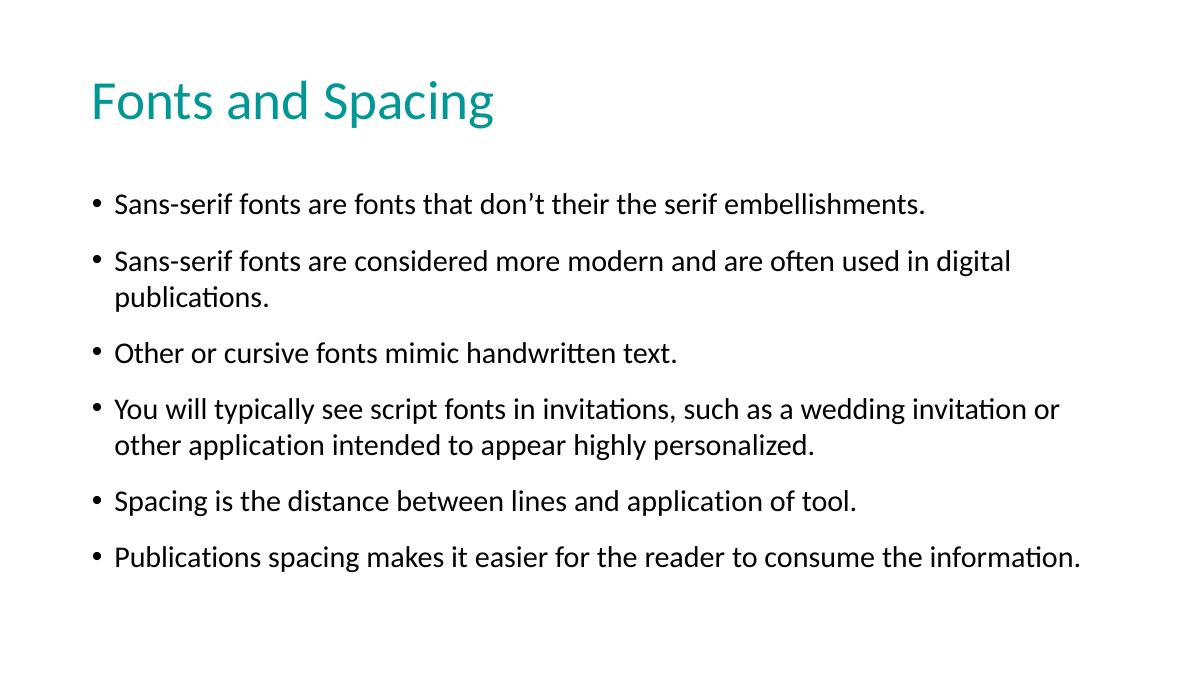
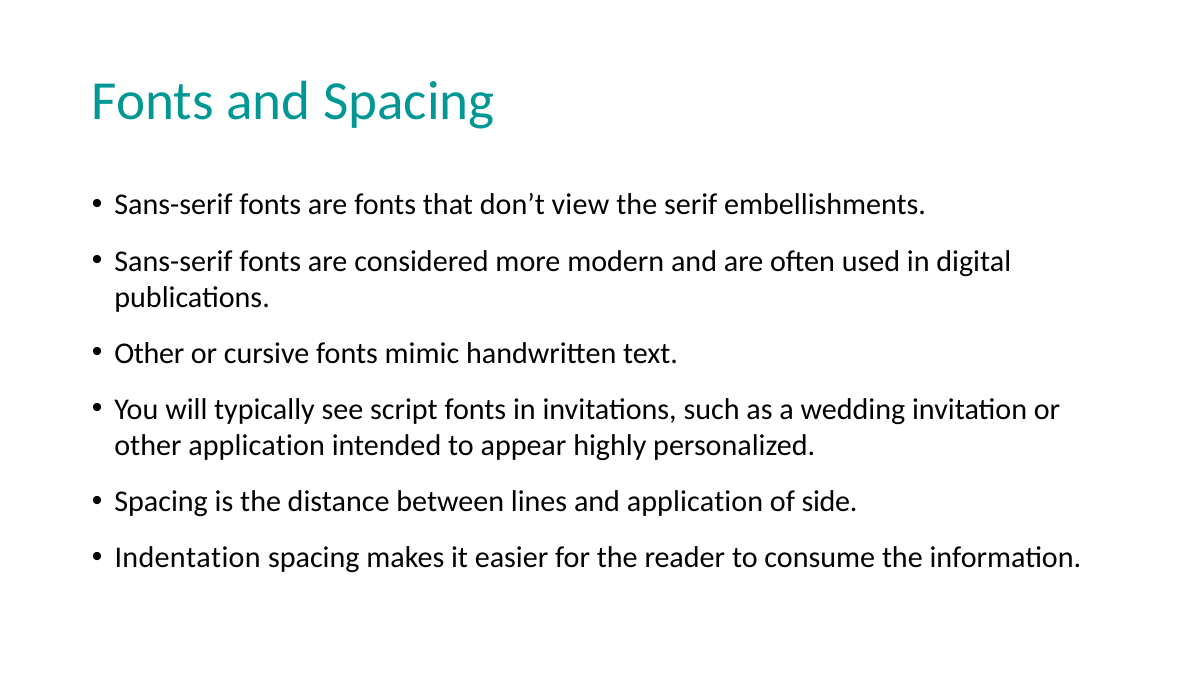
their: their -> view
tool: tool -> side
Publications at (188, 558): Publications -> Indentation
